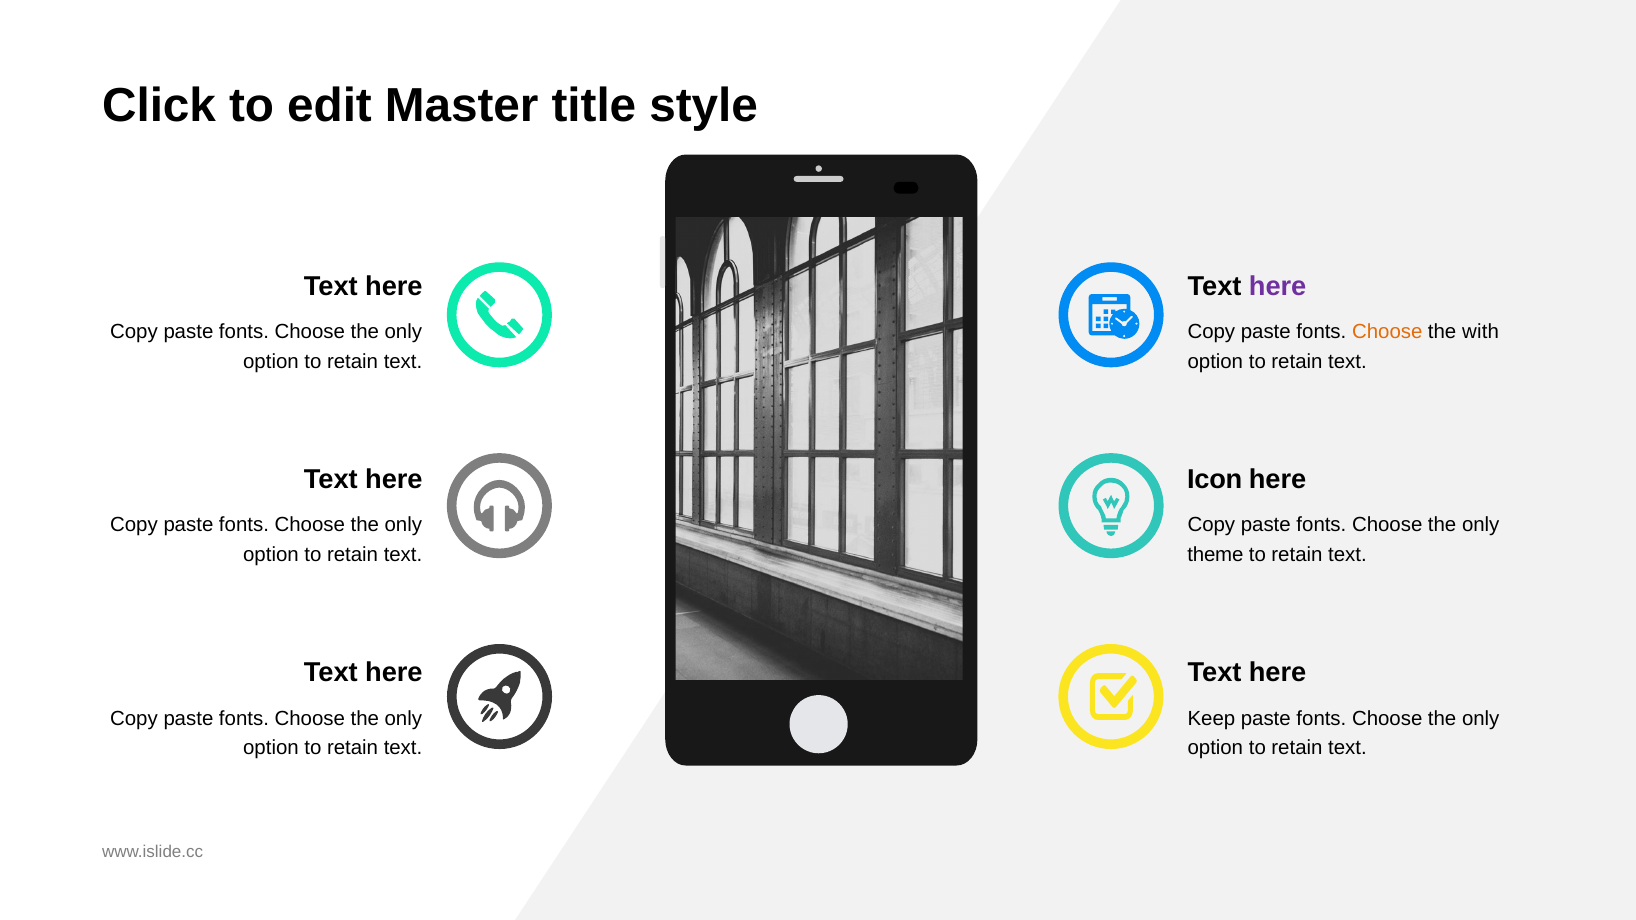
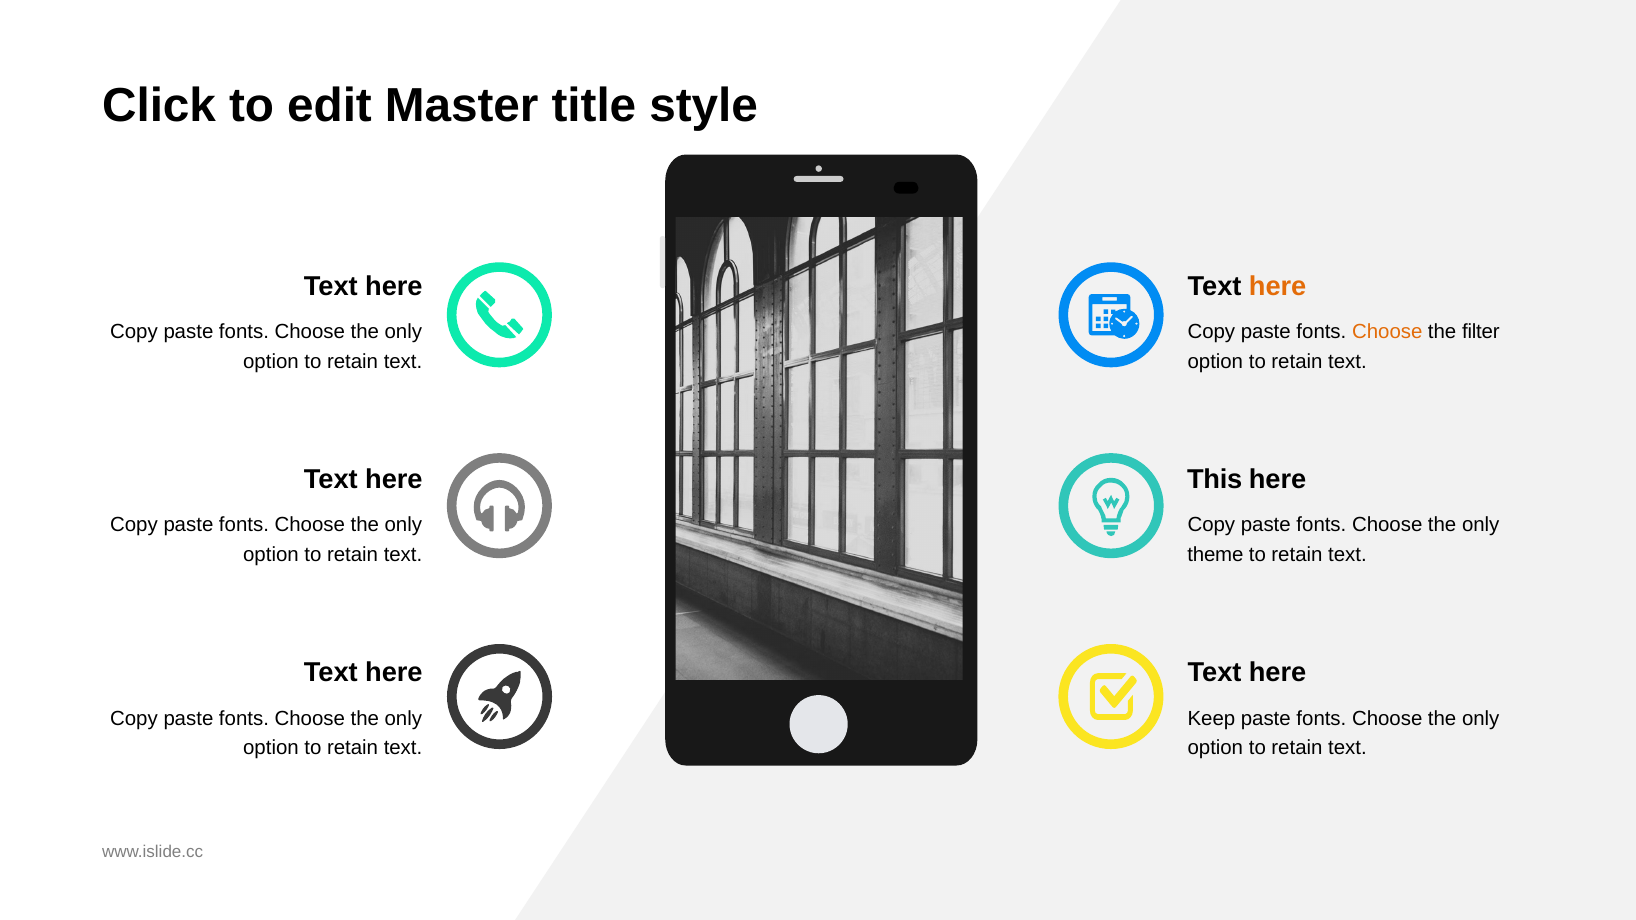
here at (1278, 287) colour: purple -> orange
with: with -> filter
Icon: Icon -> This
